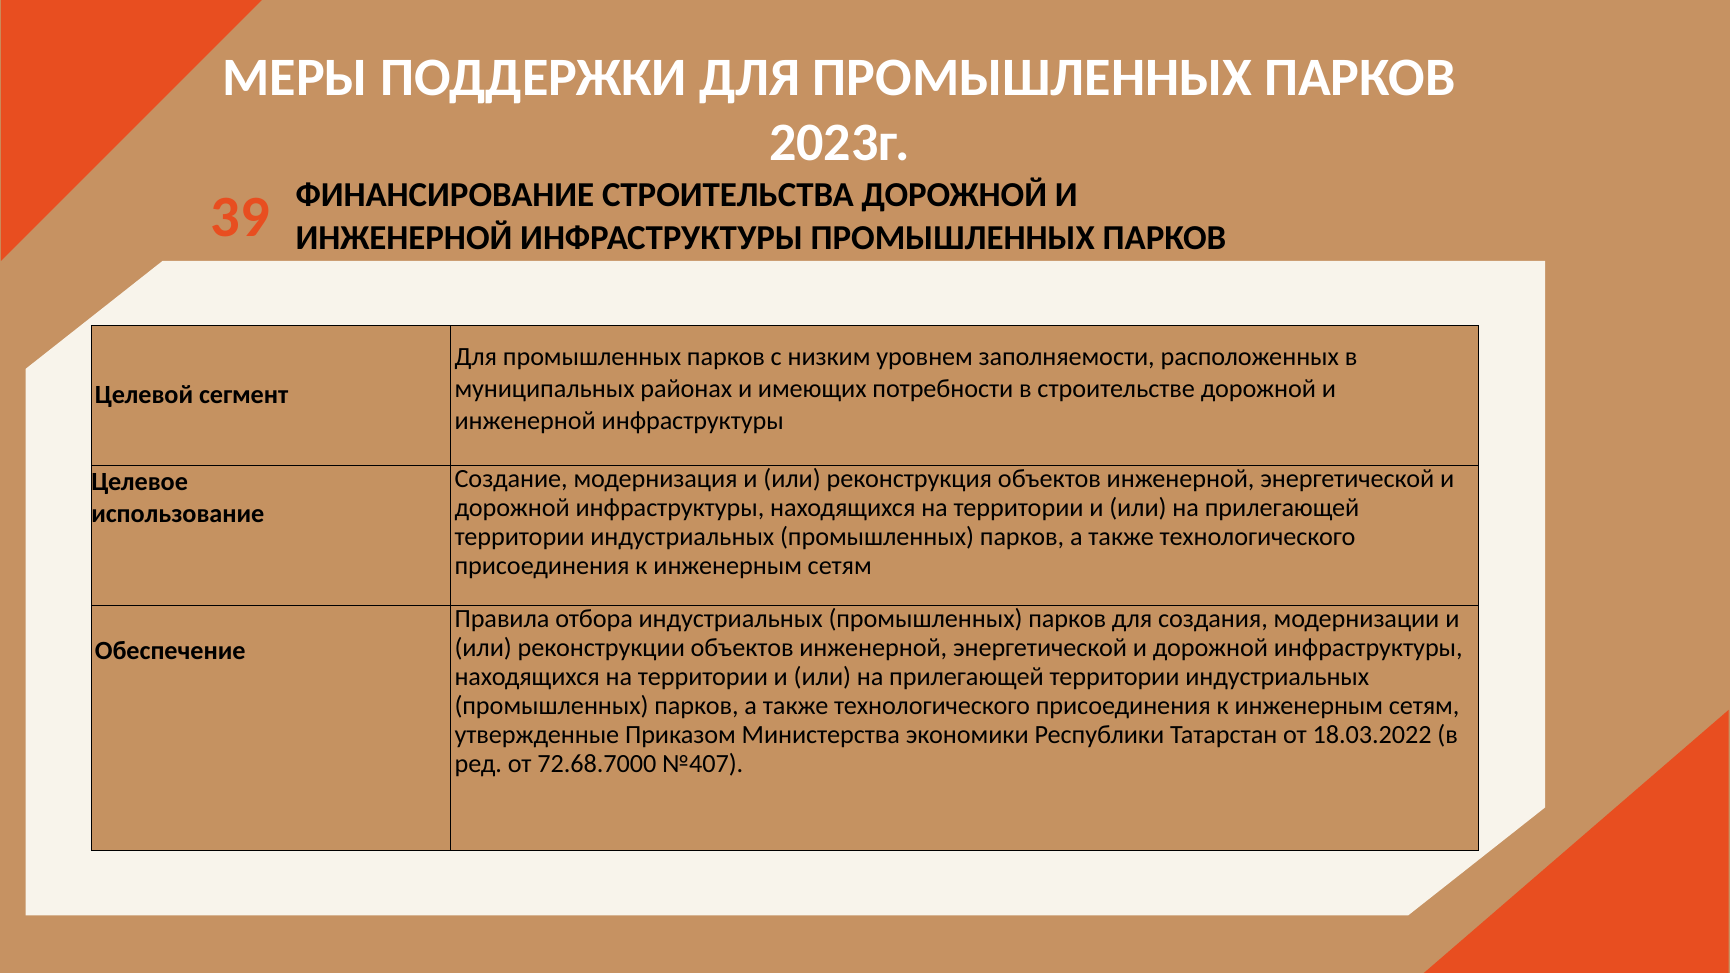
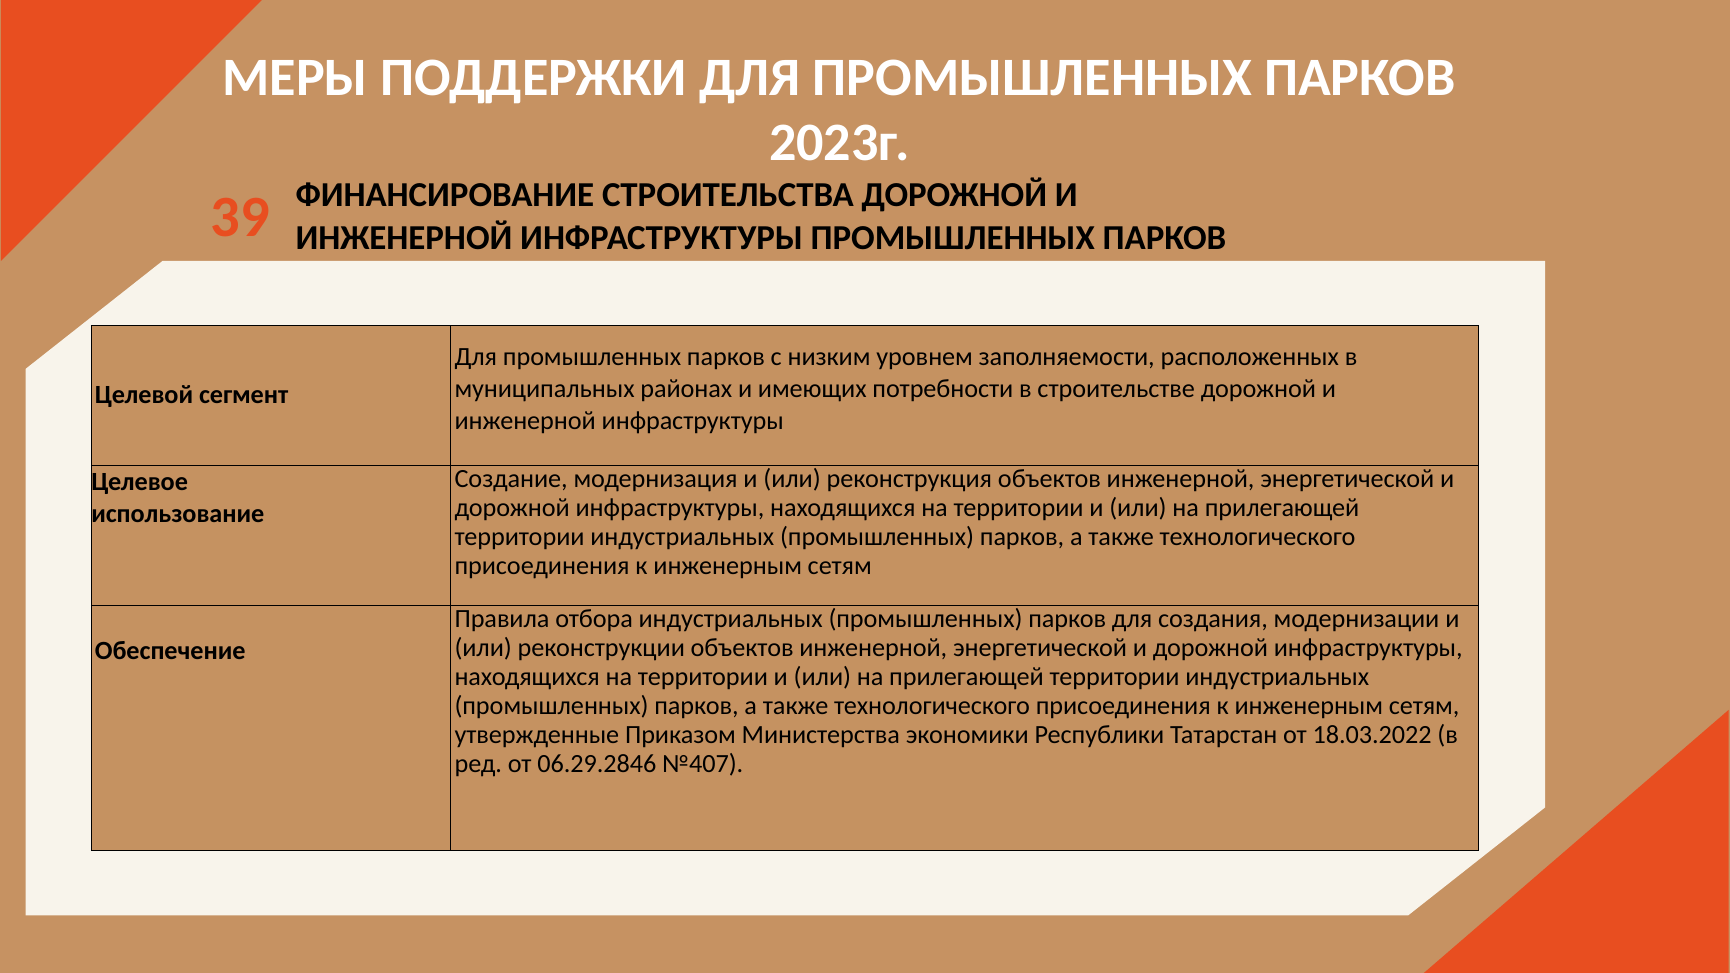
72.68.7000: 72.68.7000 -> 06.29.2846
